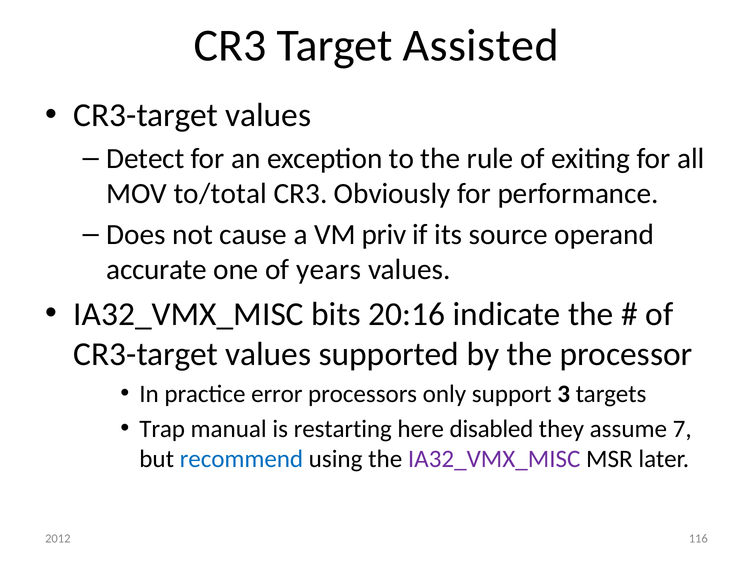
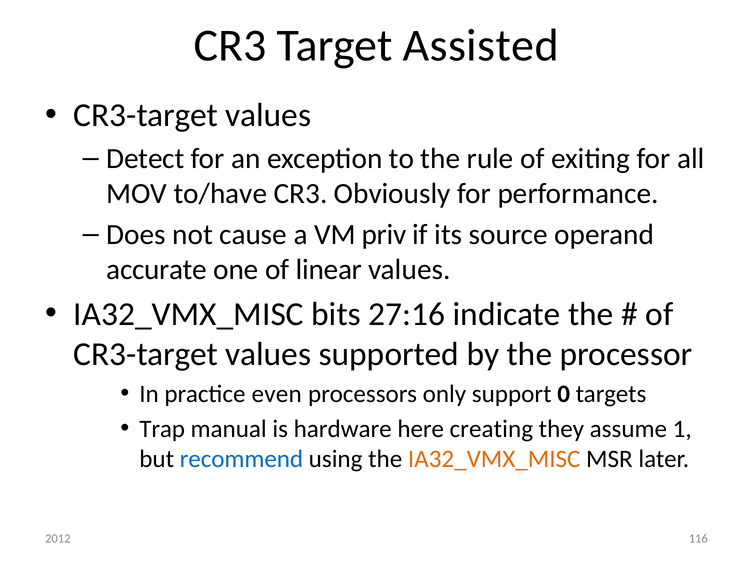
to/total: to/total -> to/have
years: years -> linear
20:16: 20:16 -> 27:16
error: error -> even
3: 3 -> 0
restarting: restarting -> hardware
disabled: disabled -> creating
7: 7 -> 1
IA32_VMX_MISC at (494, 460) colour: purple -> orange
